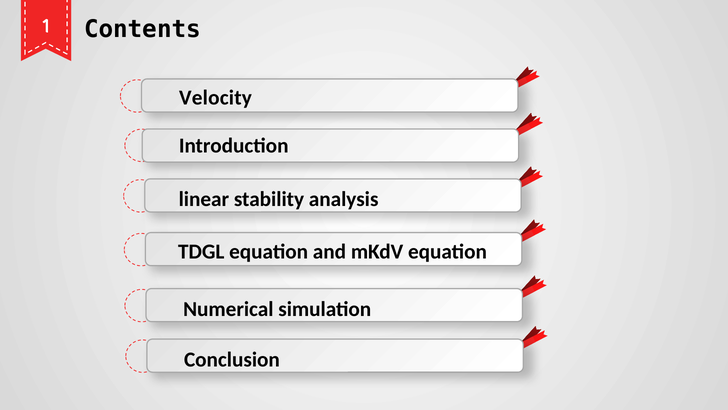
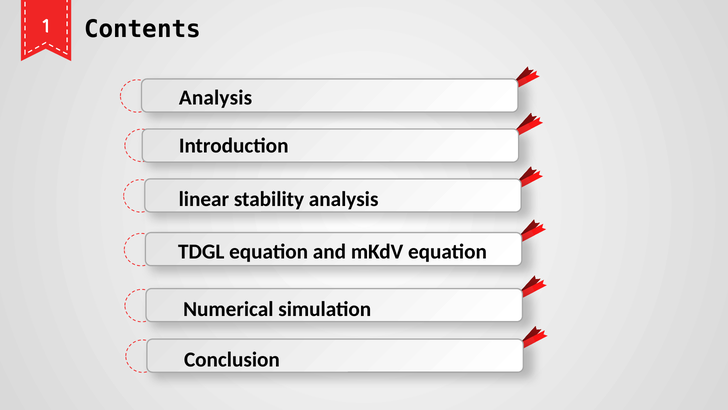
Velocity at (215, 98): Velocity -> Analysis
